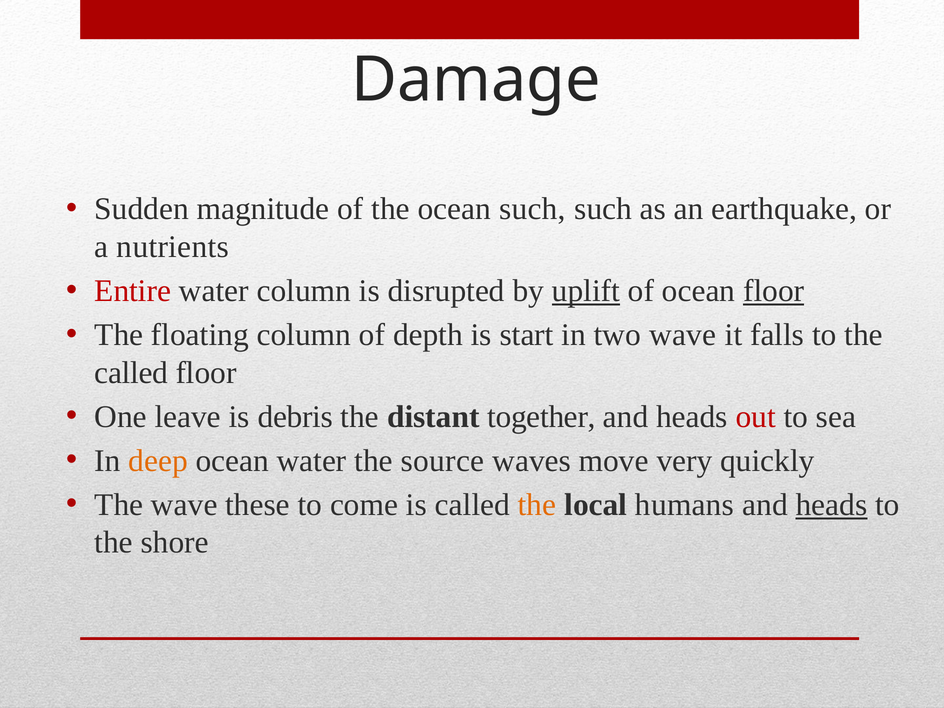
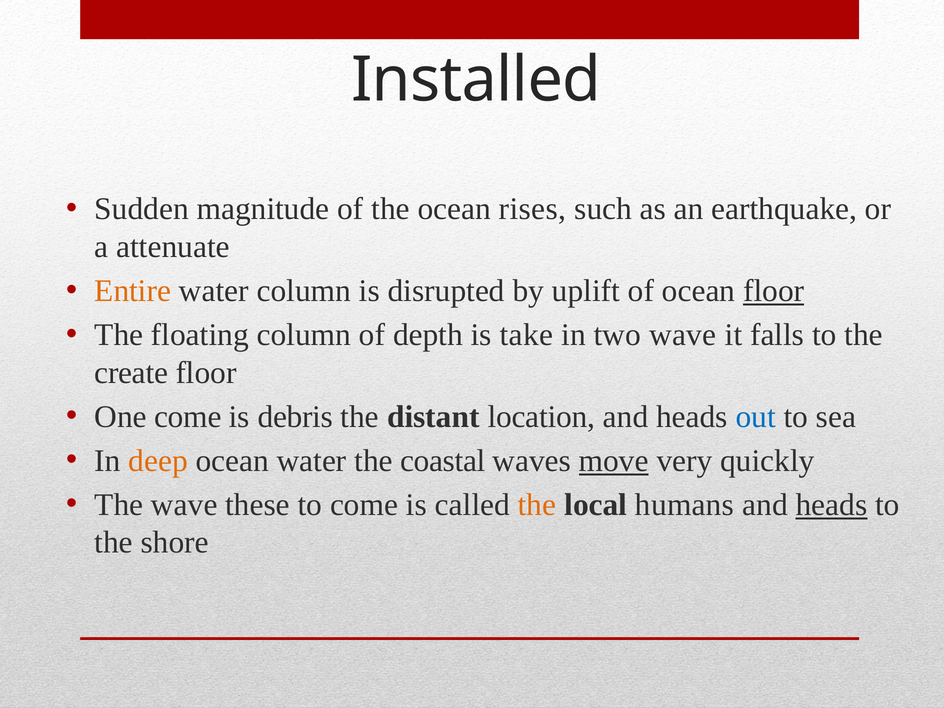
Damage: Damage -> Installed
ocean such: such -> rises
nutrients: nutrients -> attenuate
Entire colour: red -> orange
uplift underline: present -> none
start: start -> take
called at (131, 373): called -> create
One leave: leave -> come
together: together -> location
out colour: red -> blue
source: source -> coastal
move underline: none -> present
